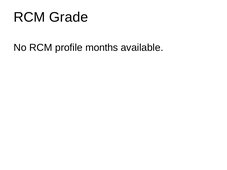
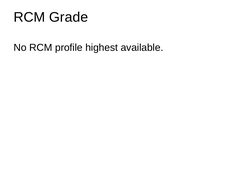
months: months -> highest
